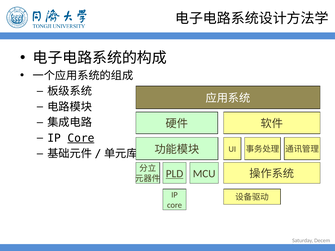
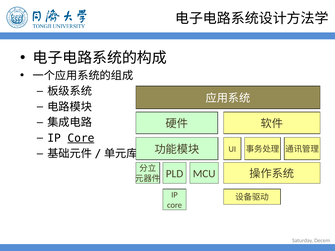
PLD underline: present -> none
